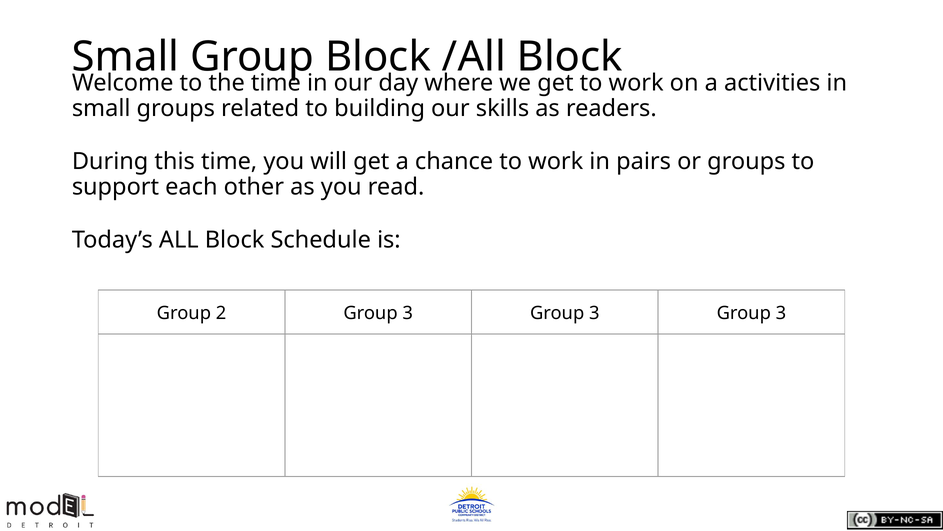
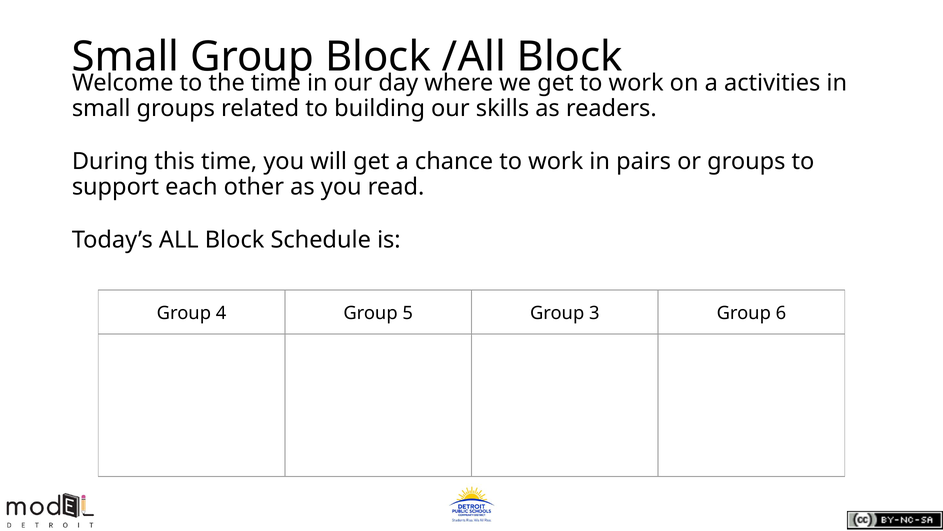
2: 2 -> 4
3 at (408, 313): 3 -> 5
3 at (781, 313): 3 -> 6
